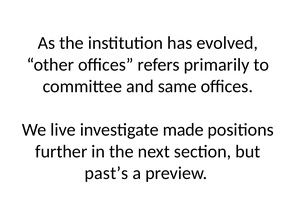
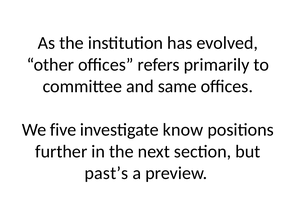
live: live -> five
made: made -> know
